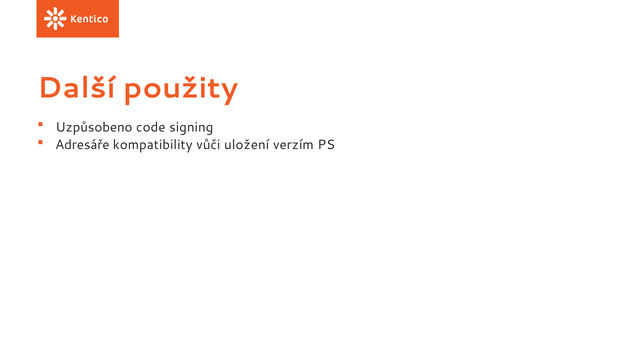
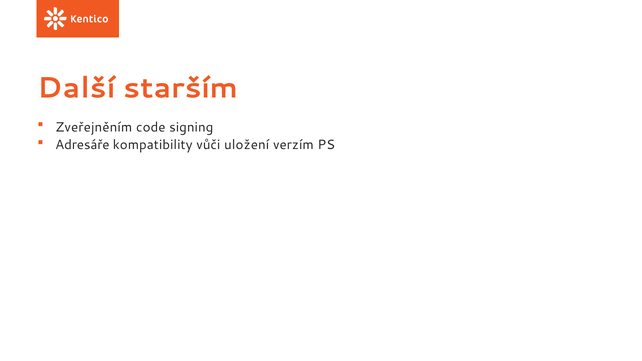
použity: použity -> starším
Uzpůsobeno: Uzpůsobeno -> Zveřejněním
